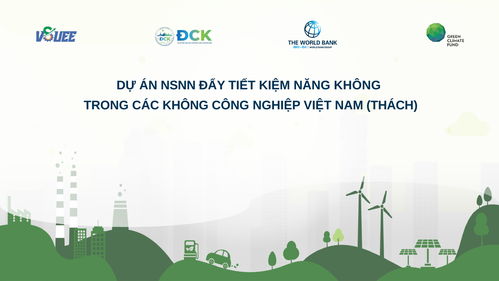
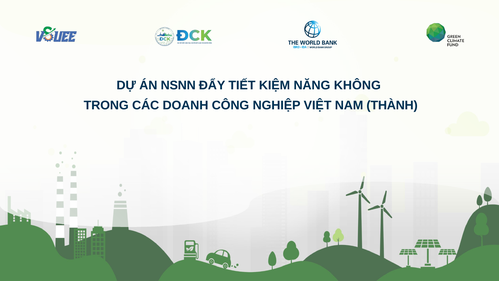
CÁC KHÔNG: KHÔNG -> DOANH
THÁCH: THÁCH -> THÀNH
